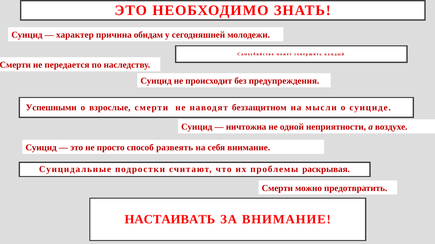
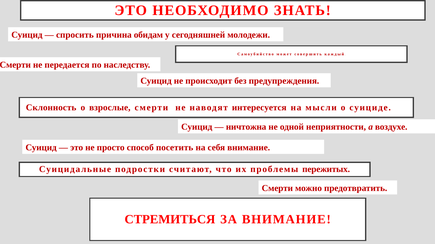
характер: характер -> спросить
Успешными: Успешными -> Склонность
беззащитном: беззащитном -> интересуется
развеять: развеять -> посетить
раскрывая: раскрывая -> пережитых
НАСТАИВАТЬ: НАСТАИВАТЬ -> СТРЕМИТЬСЯ
